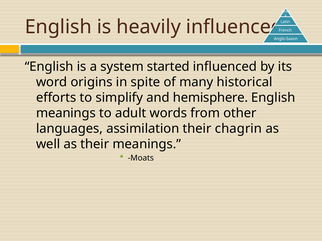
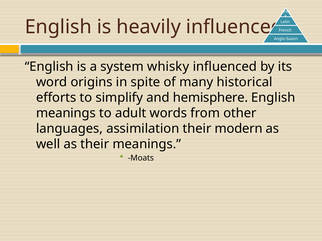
started: started -> whisky
chagrin: chagrin -> modern
